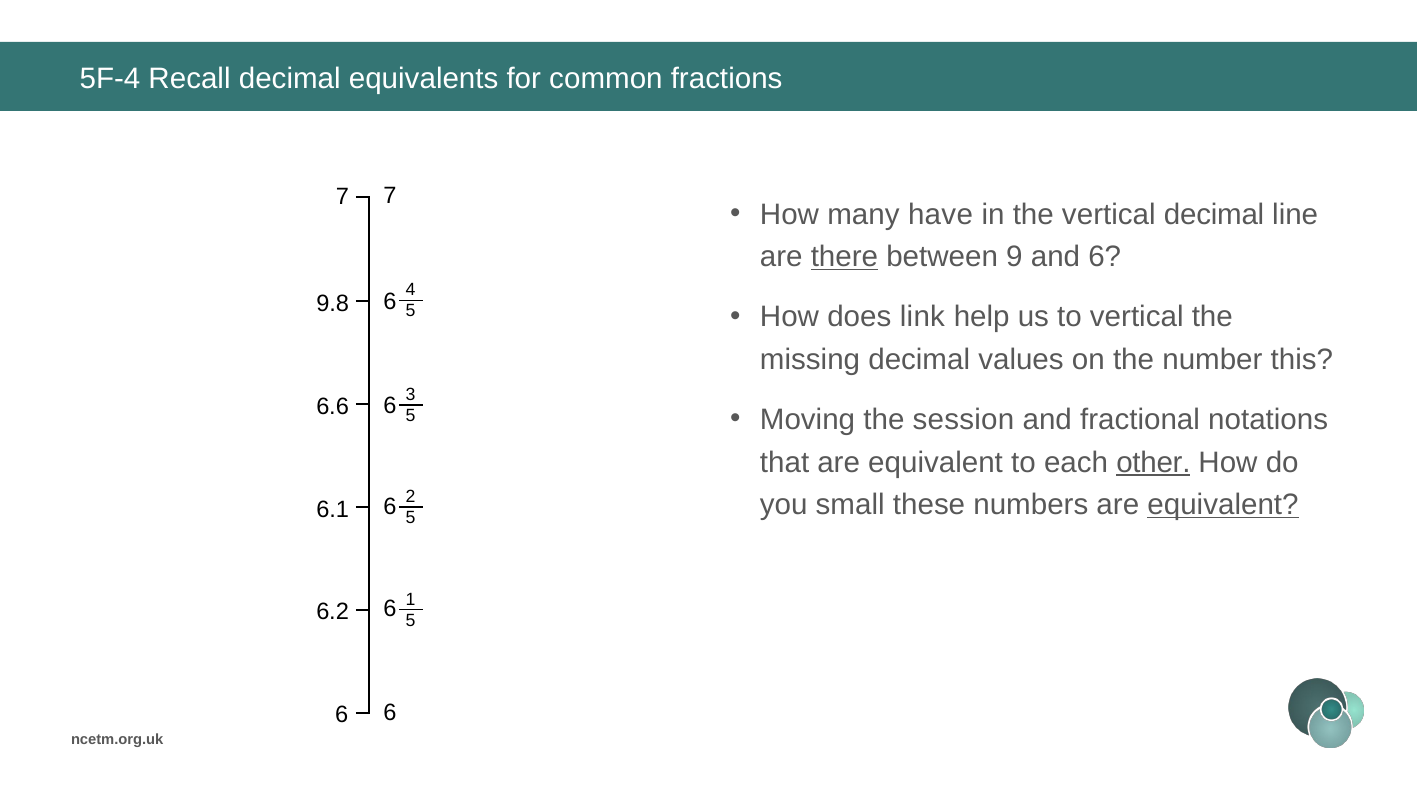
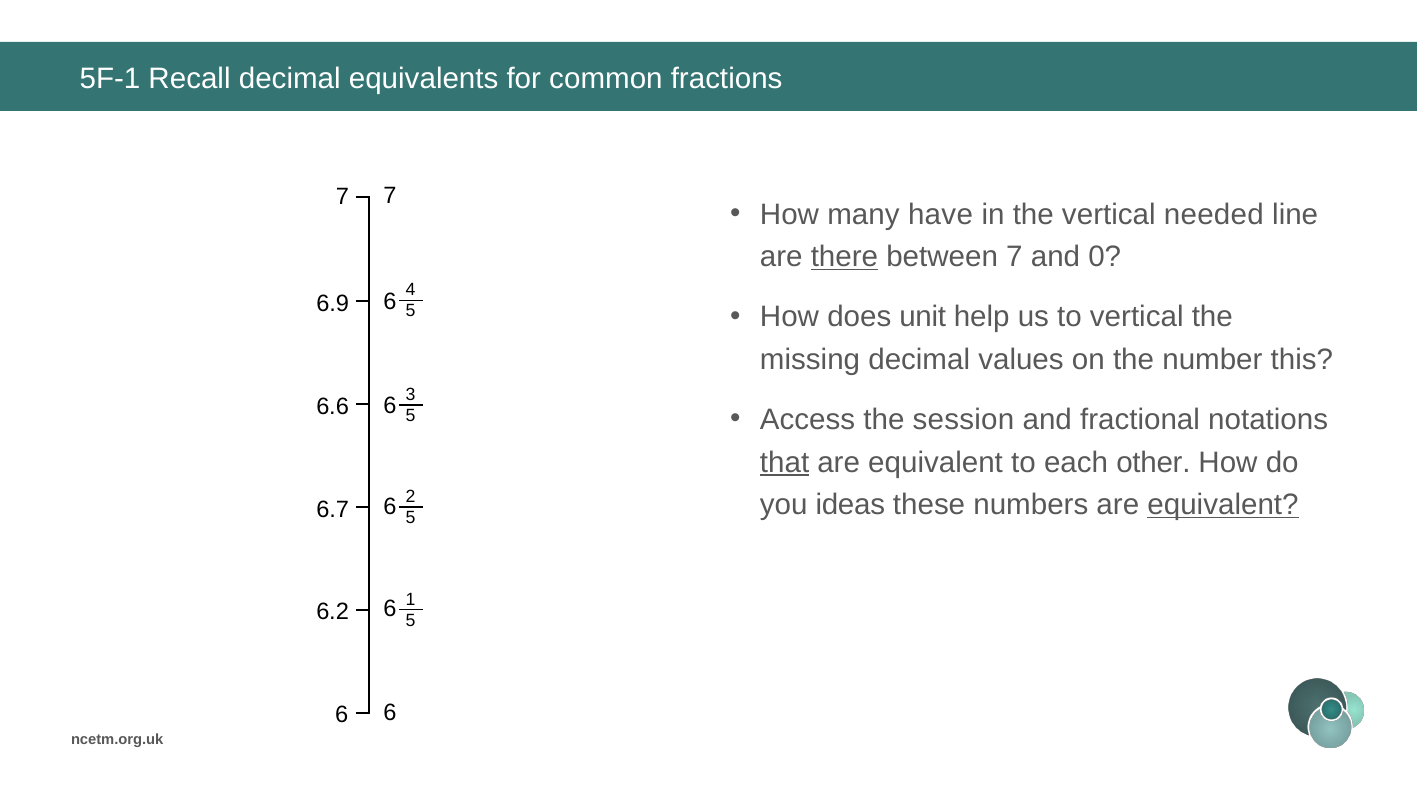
5F-4: 5F-4 -> 5F-1
vertical decimal: decimal -> needed
between 9: 9 -> 7
and 6: 6 -> 0
9.8: 9.8 -> 6.9
link: link -> unit
Moving: Moving -> Access
that underline: none -> present
other underline: present -> none
small: small -> ideas
6.1: 6.1 -> 6.7
